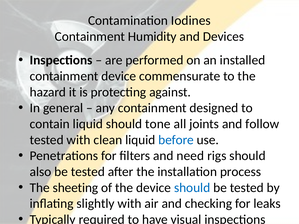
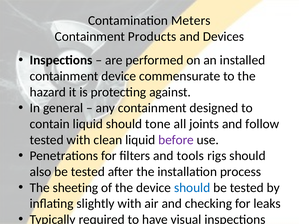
Iodines: Iodines -> Meters
Humidity: Humidity -> Products
before colour: blue -> purple
need: need -> tools
